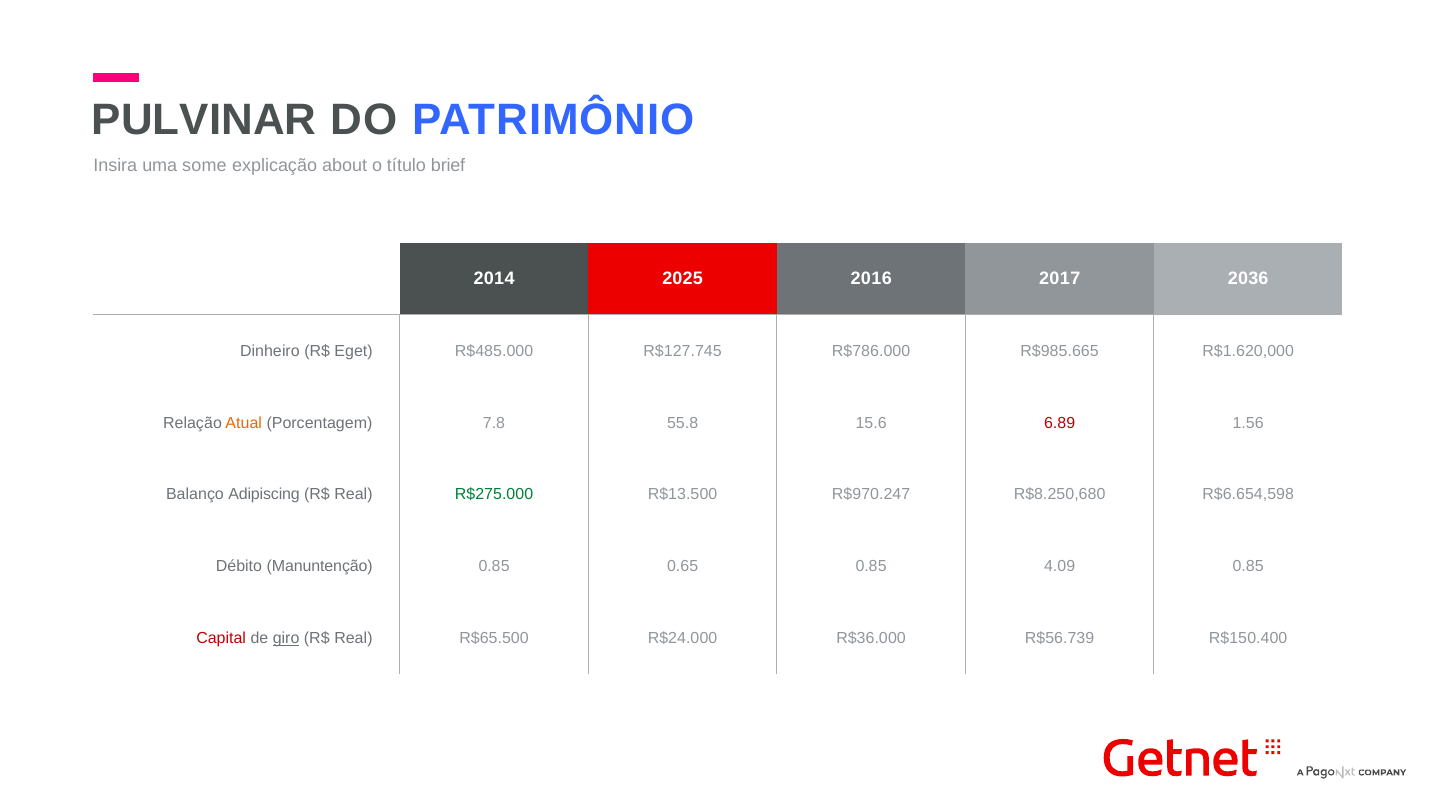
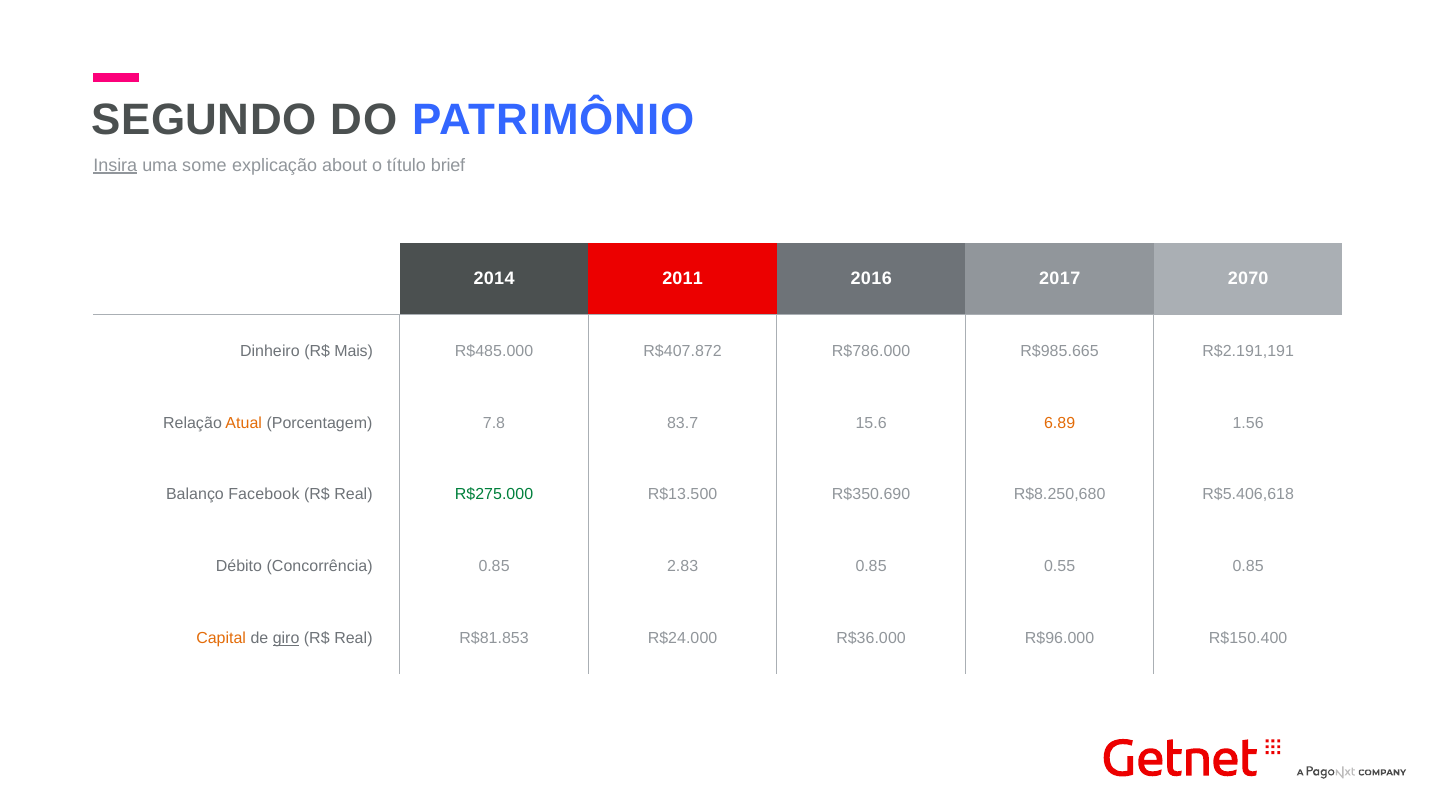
PULVINAR: PULVINAR -> SEGUNDO
Insira underline: none -> present
2025: 2025 -> 2011
2036: 2036 -> 2070
Eget: Eget -> Mais
R$127.745: R$127.745 -> R$407.872
R$1.620,000: R$1.620,000 -> R$2.191,191
55.8: 55.8 -> 83.7
6.89 colour: red -> orange
Adipiscing: Adipiscing -> Facebook
R$970.247: R$970.247 -> R$350.690
R$6.654,598: R$6.654,598 -> R$5.406,618
Manuntenção: Manuntenção -> Concorrência
0.65: 0.65 -> 2.83
4.09: 4.09 -> 0.55
Capital colour: red -> orange
R$65.500: R$65.500 -> R$81.853
R$56.739: R$56.739 -> R$96.000
